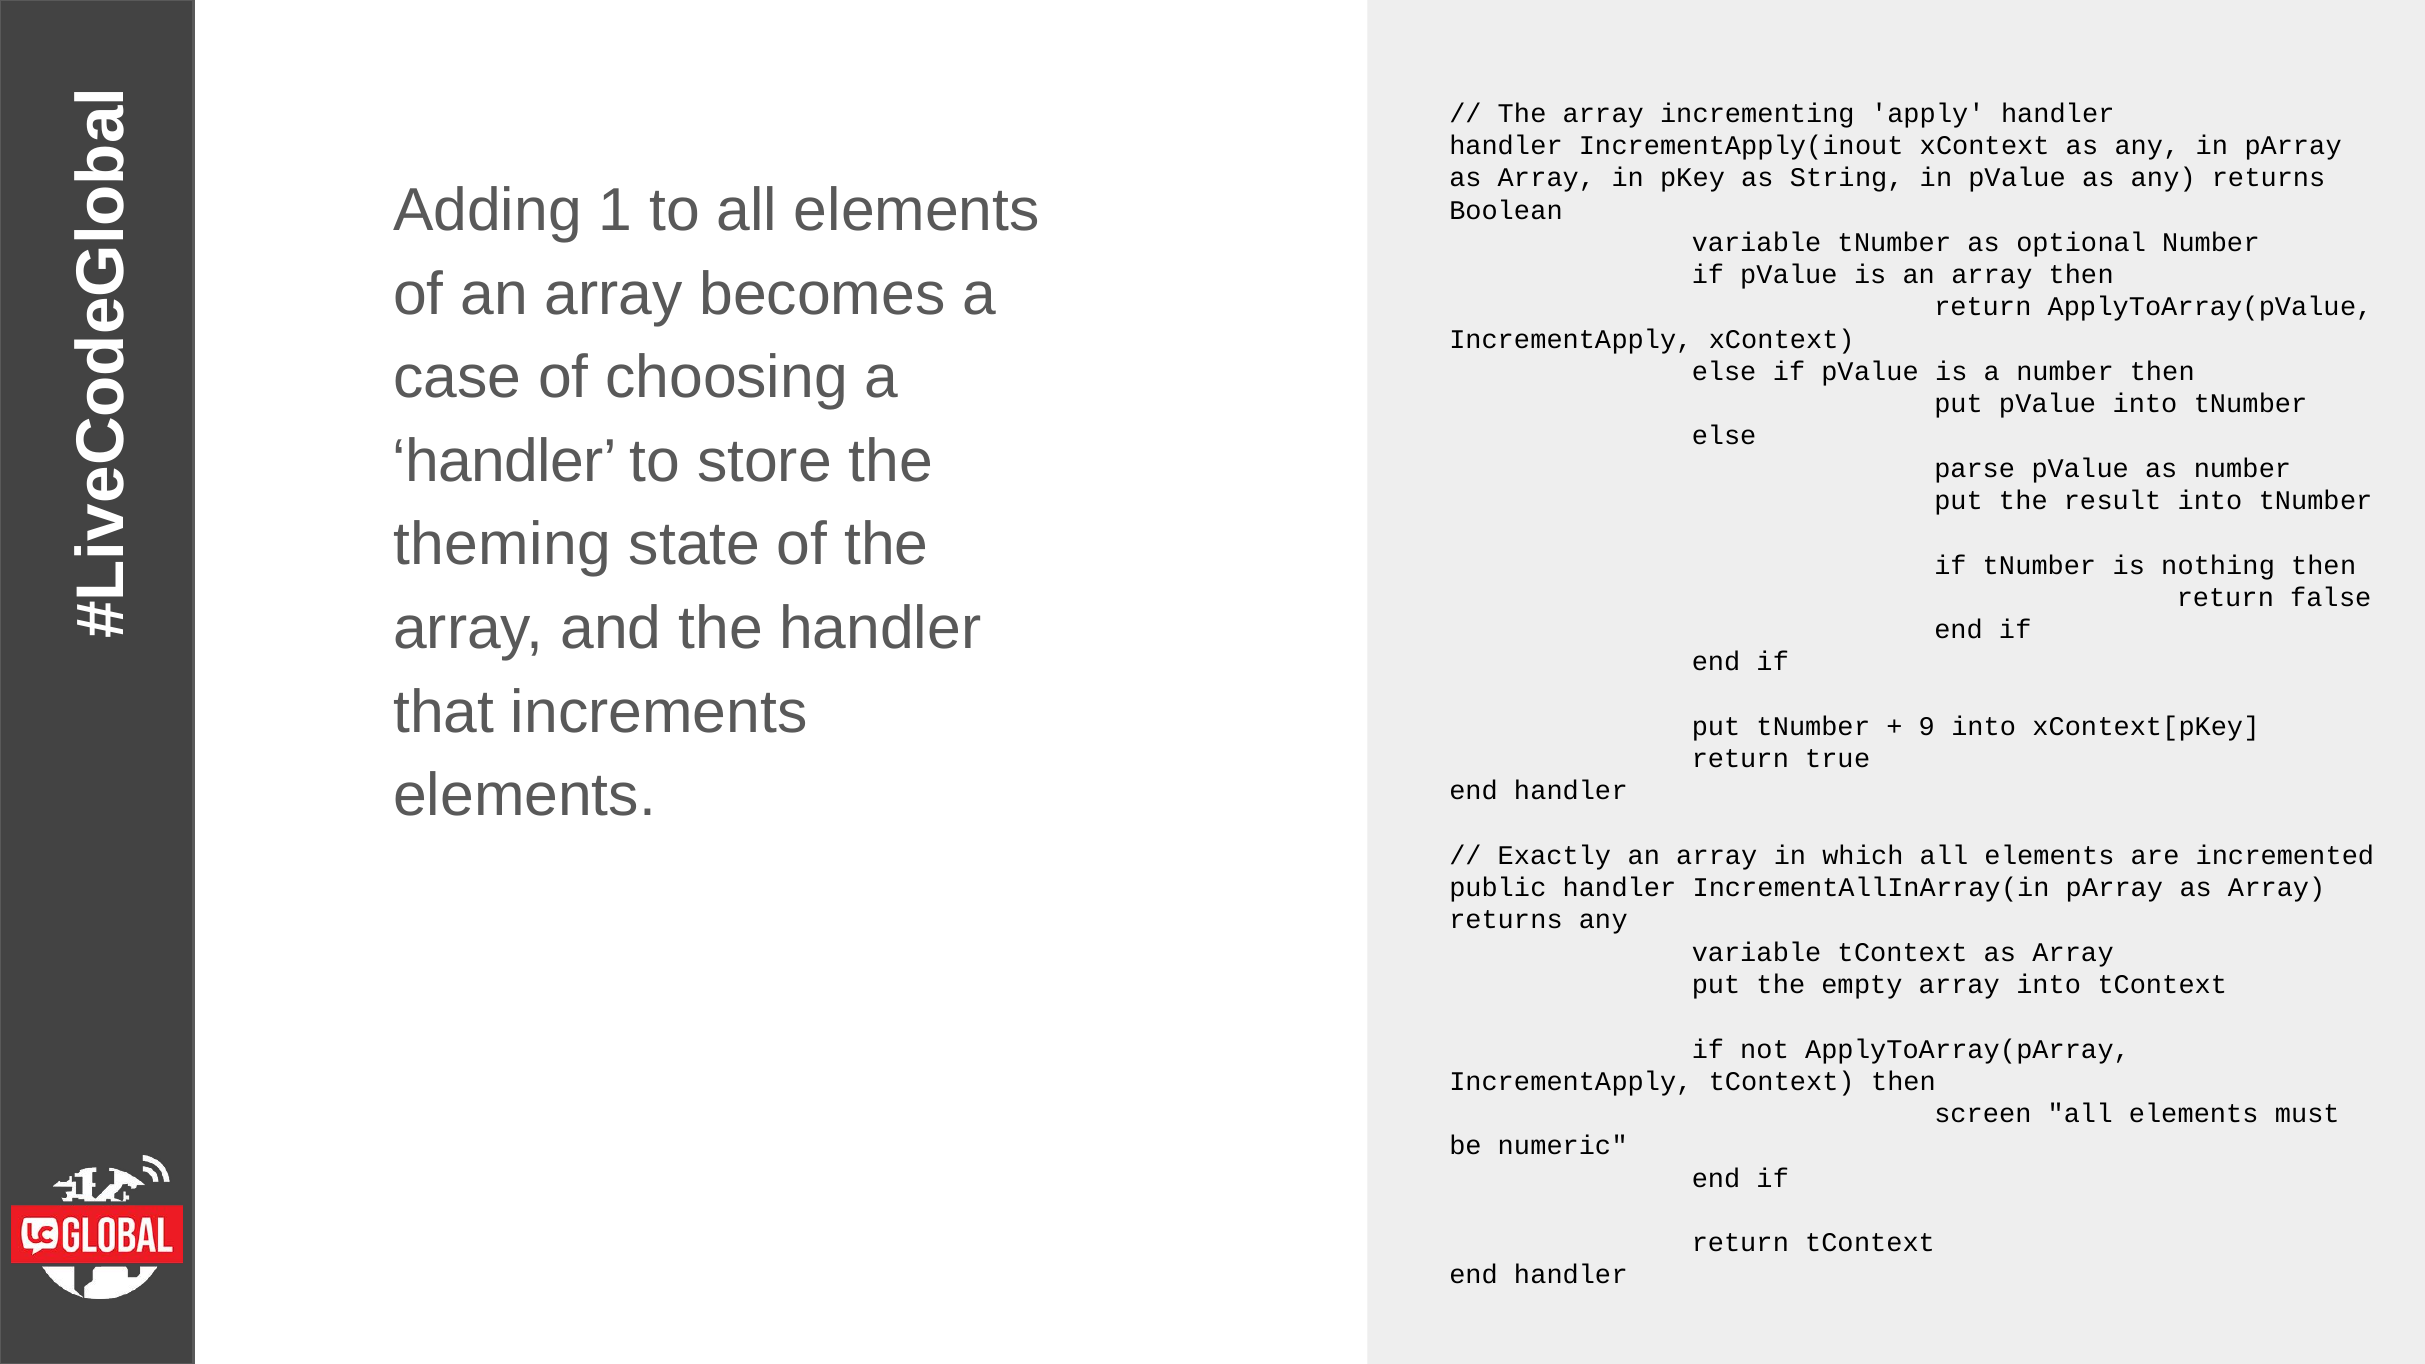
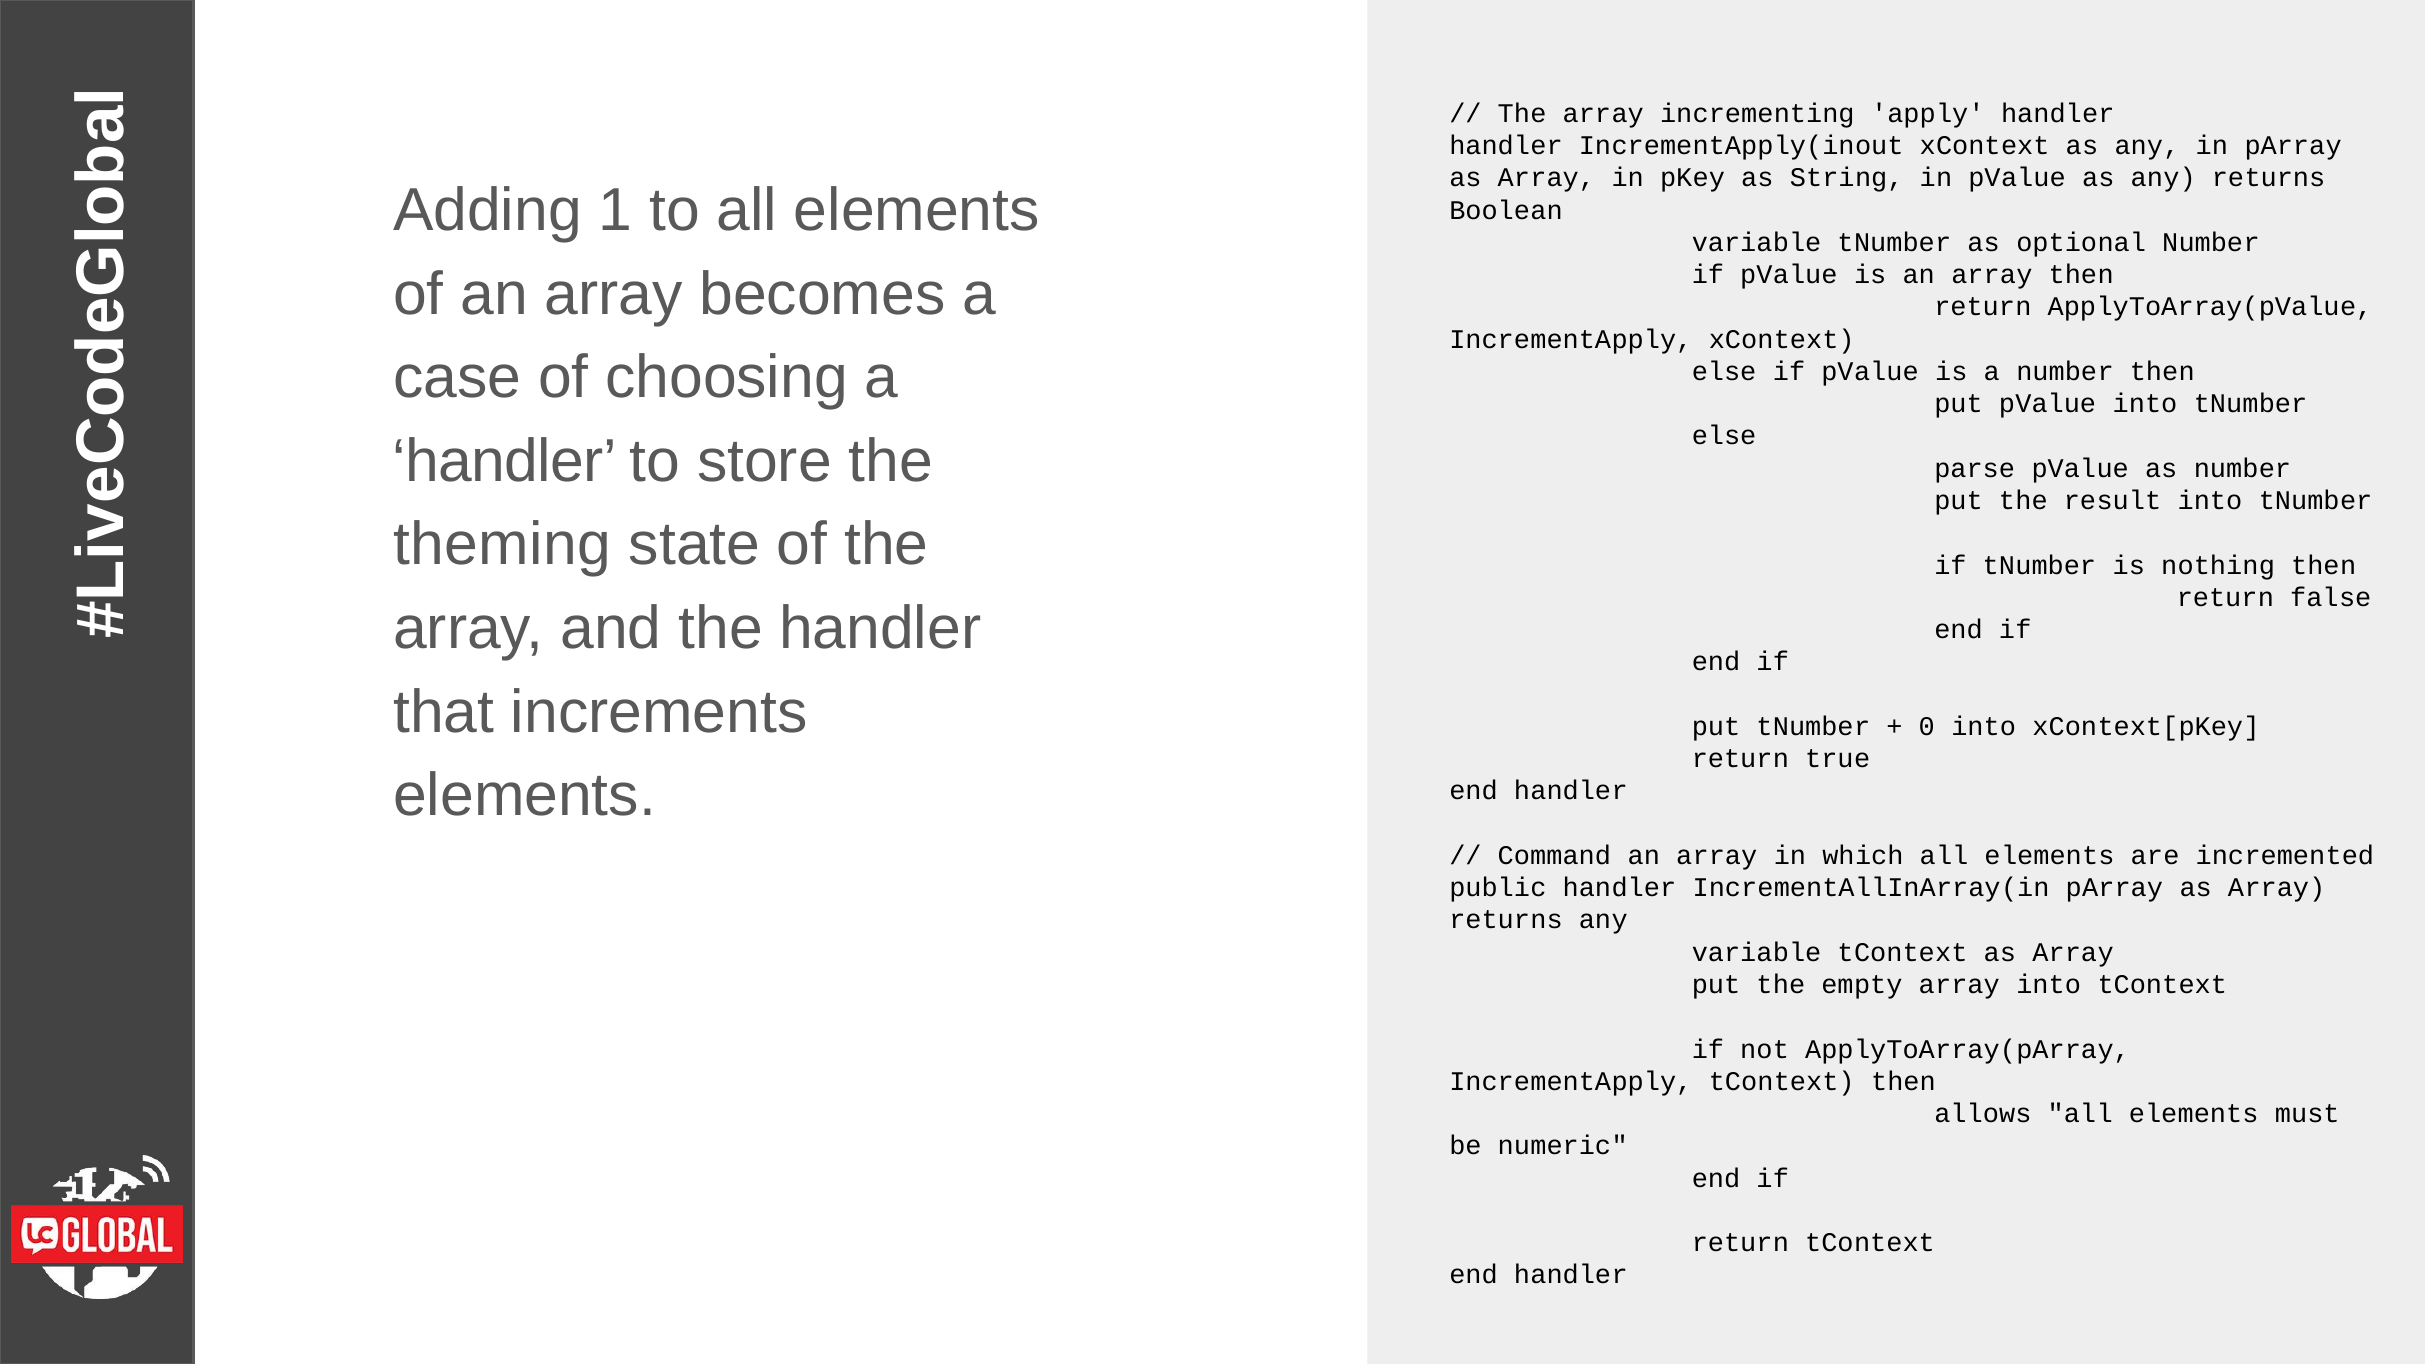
9: 9 -> 0
Exactly: Exactly -> Command
screen: screen -> allows
